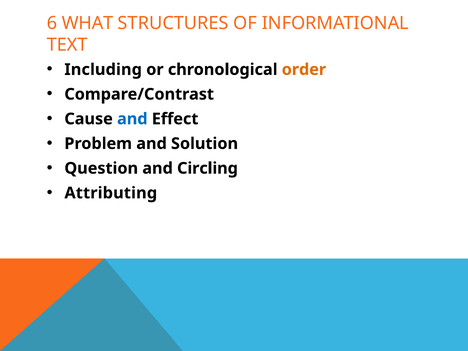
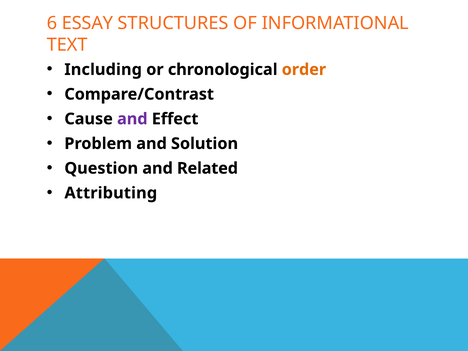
WHAT: WHAT -> ESSAY
and at (132, 119) colour: blue -> purple
Circling: Circling -> Related
